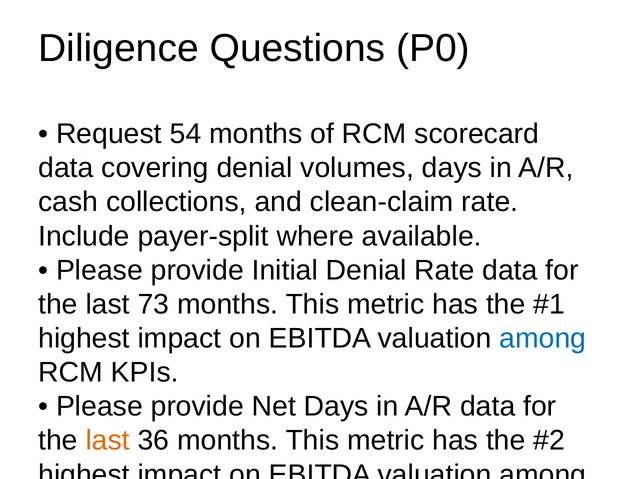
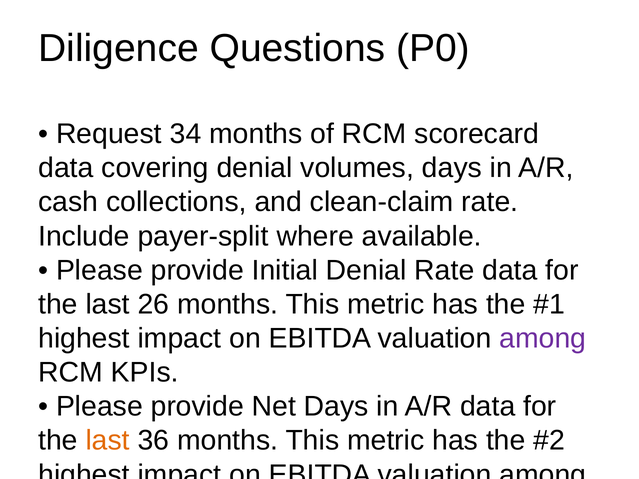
54: 54 -> 34
73: 73 -> 26
among at (543, 339) colour: blue -> purple
